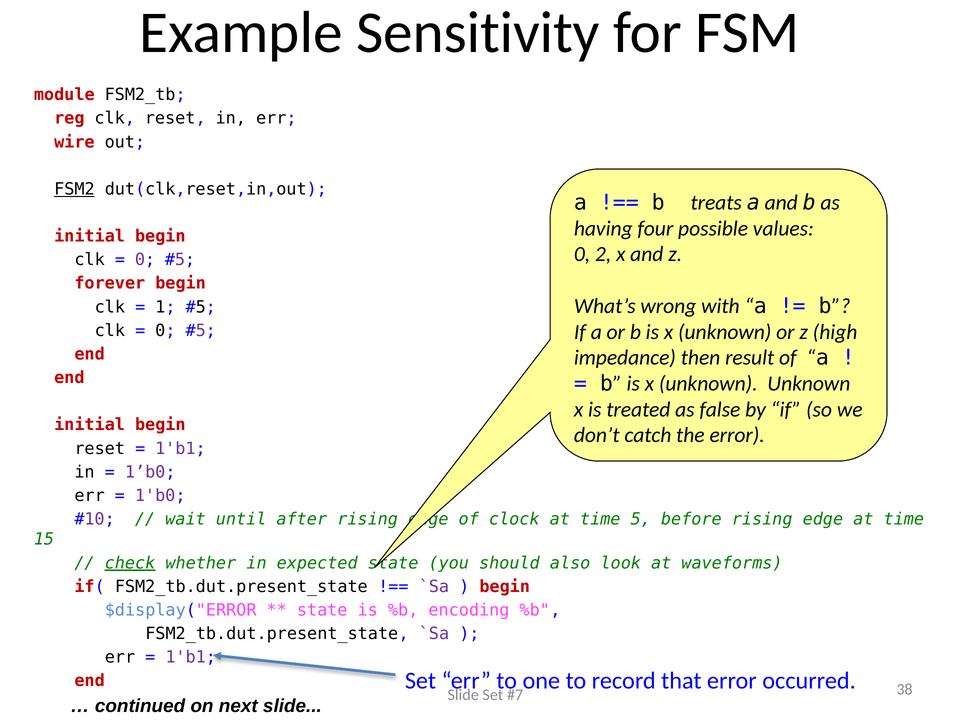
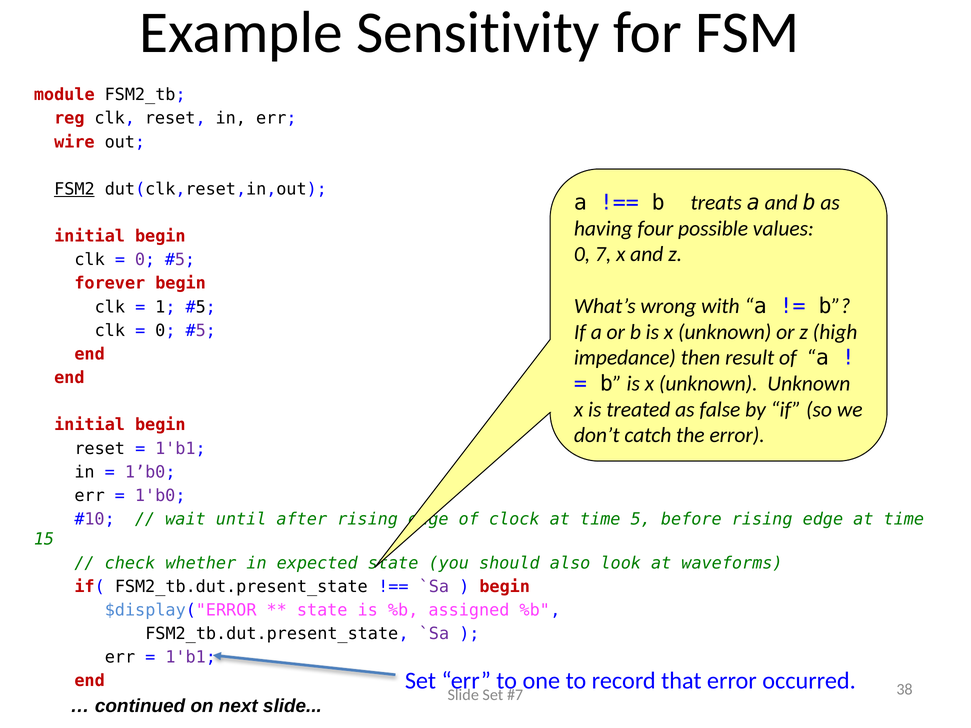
2: 2 -> 7
check underline: present -> none
encoding: encoding -> assigned
